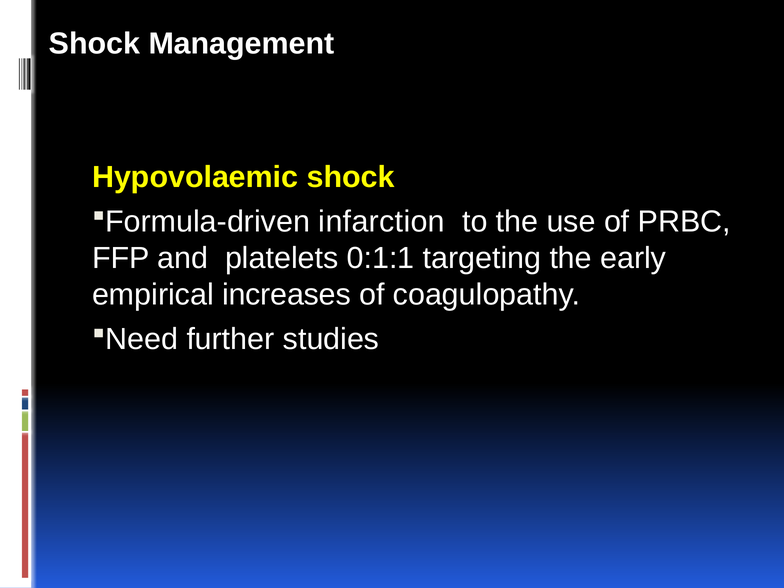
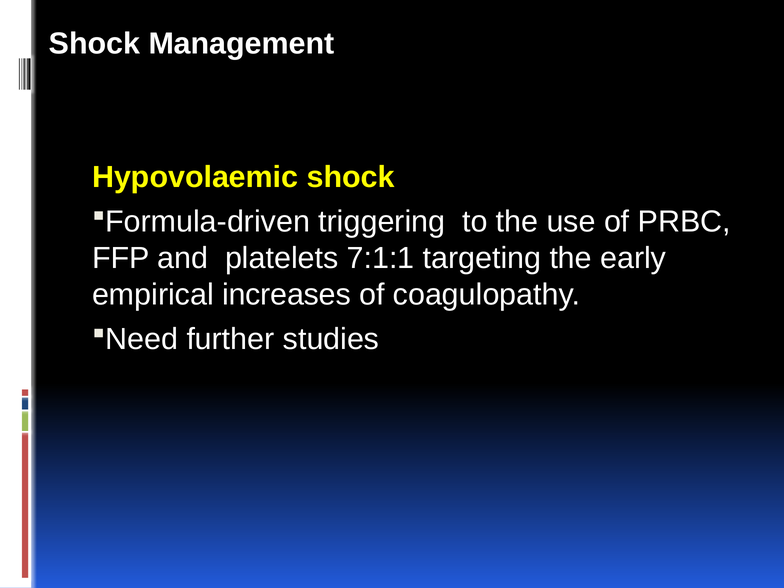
infarction: infarction -> triggering
0:1:1: 0:1:1 -> 7:1:1
